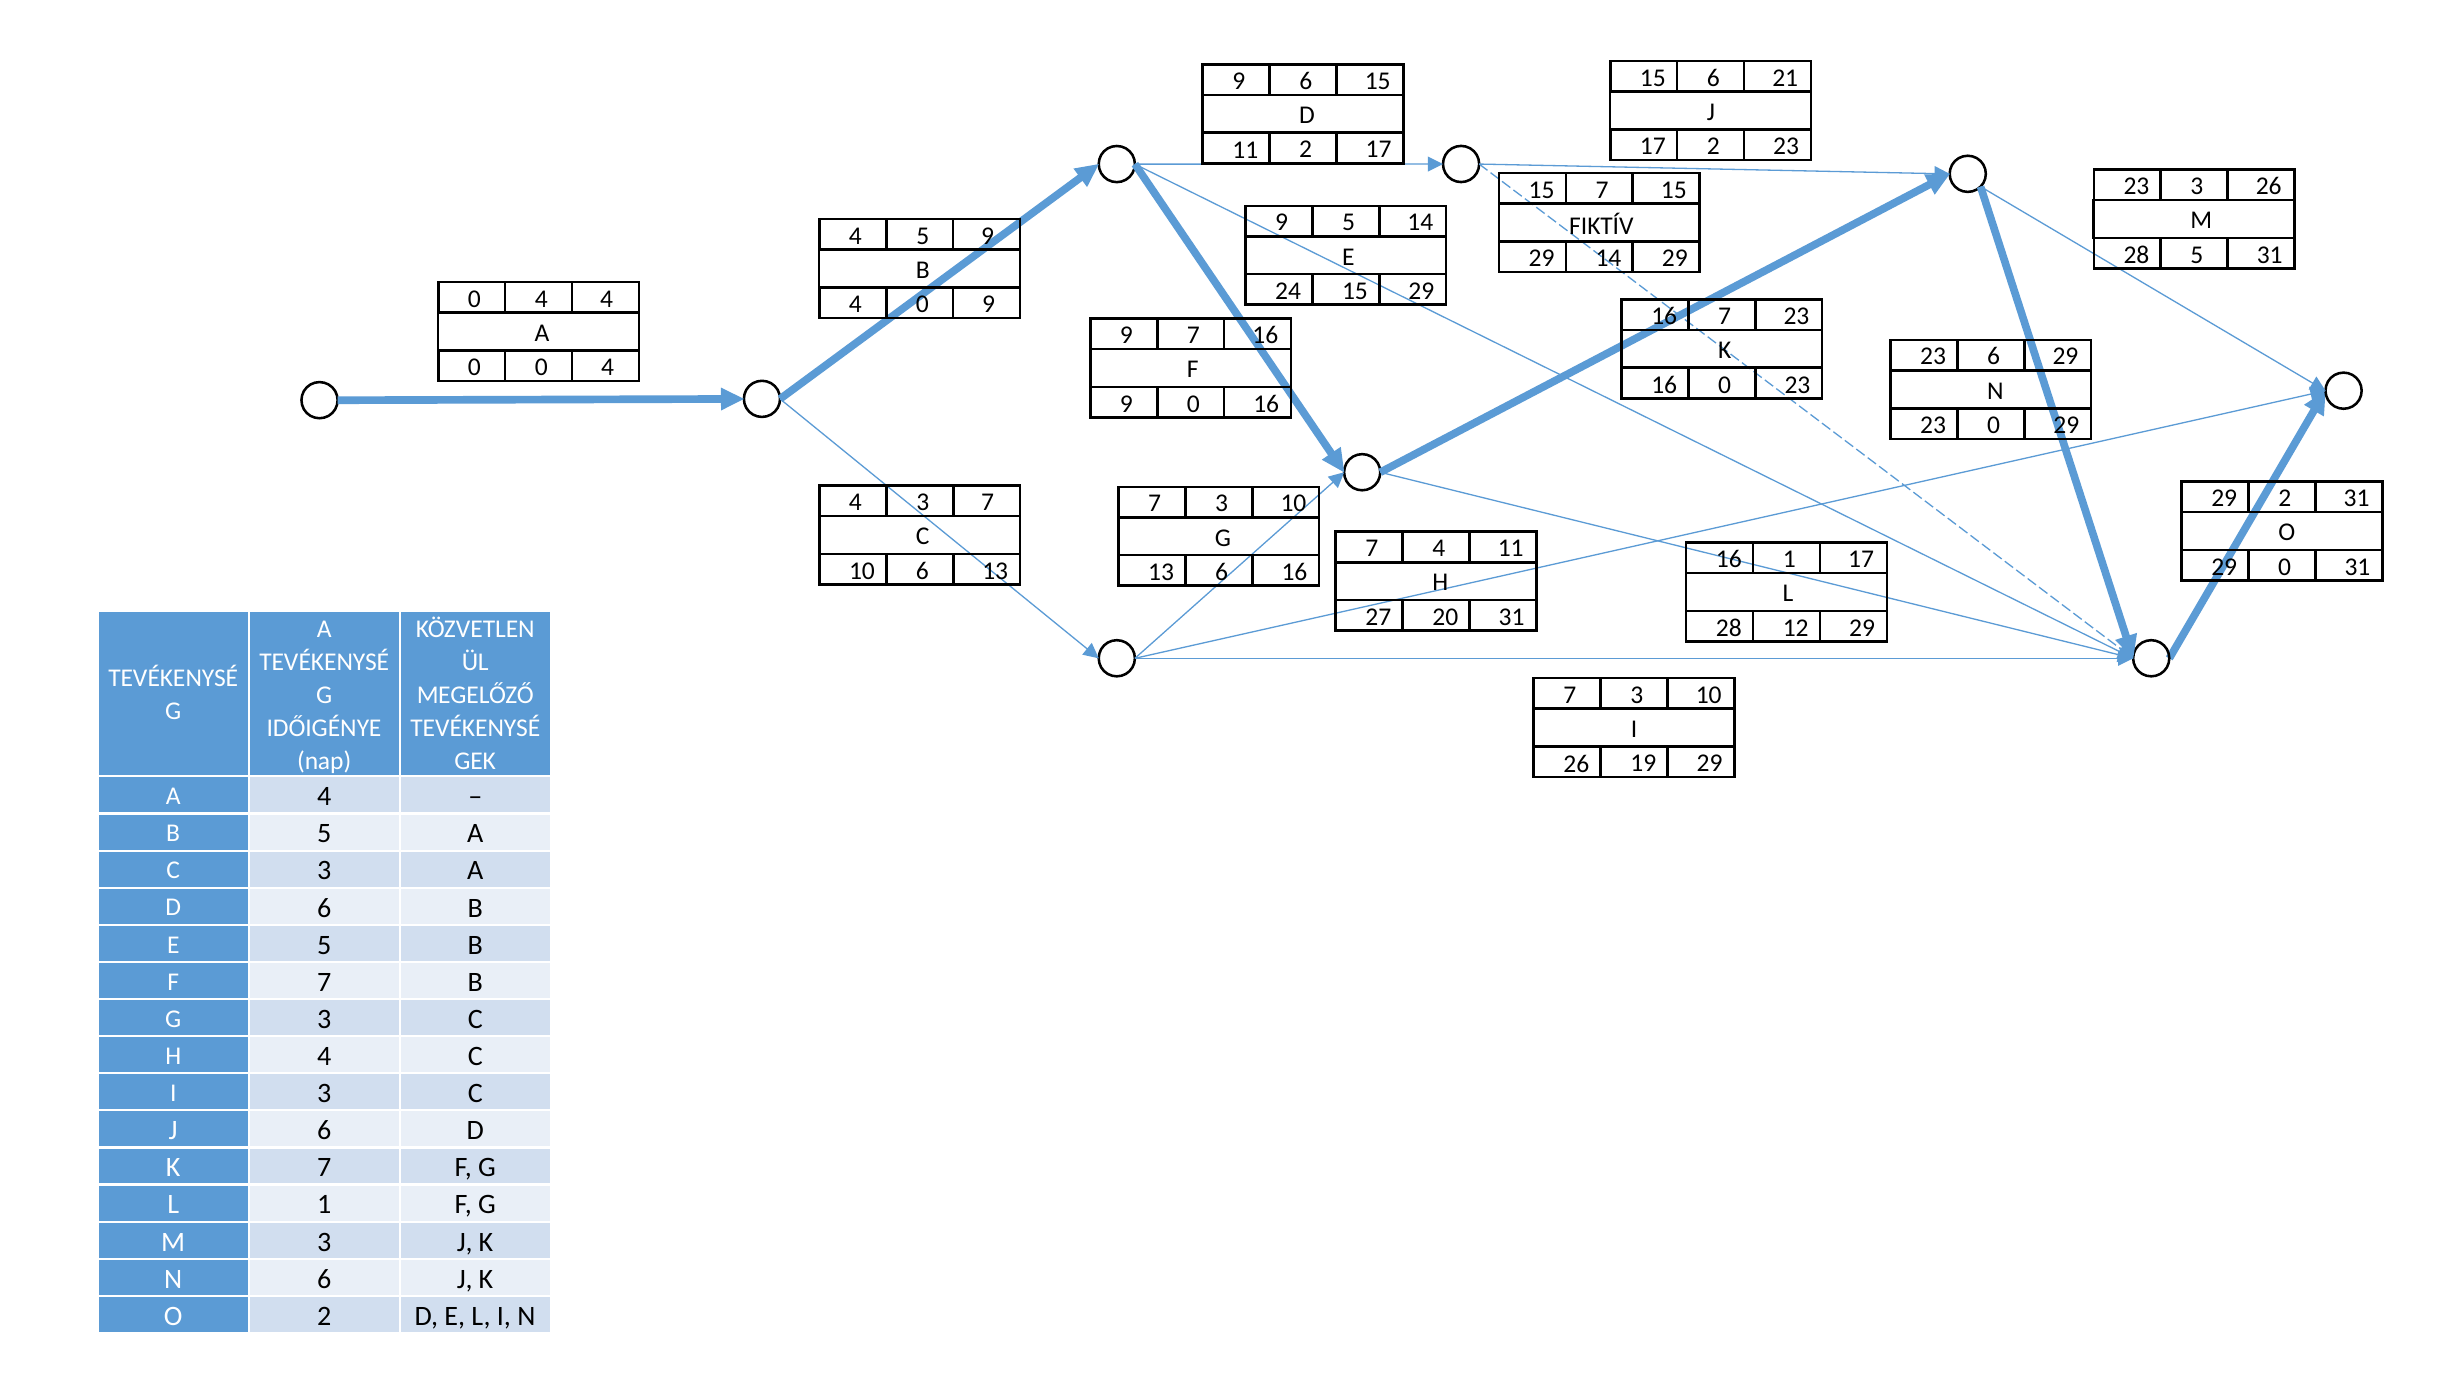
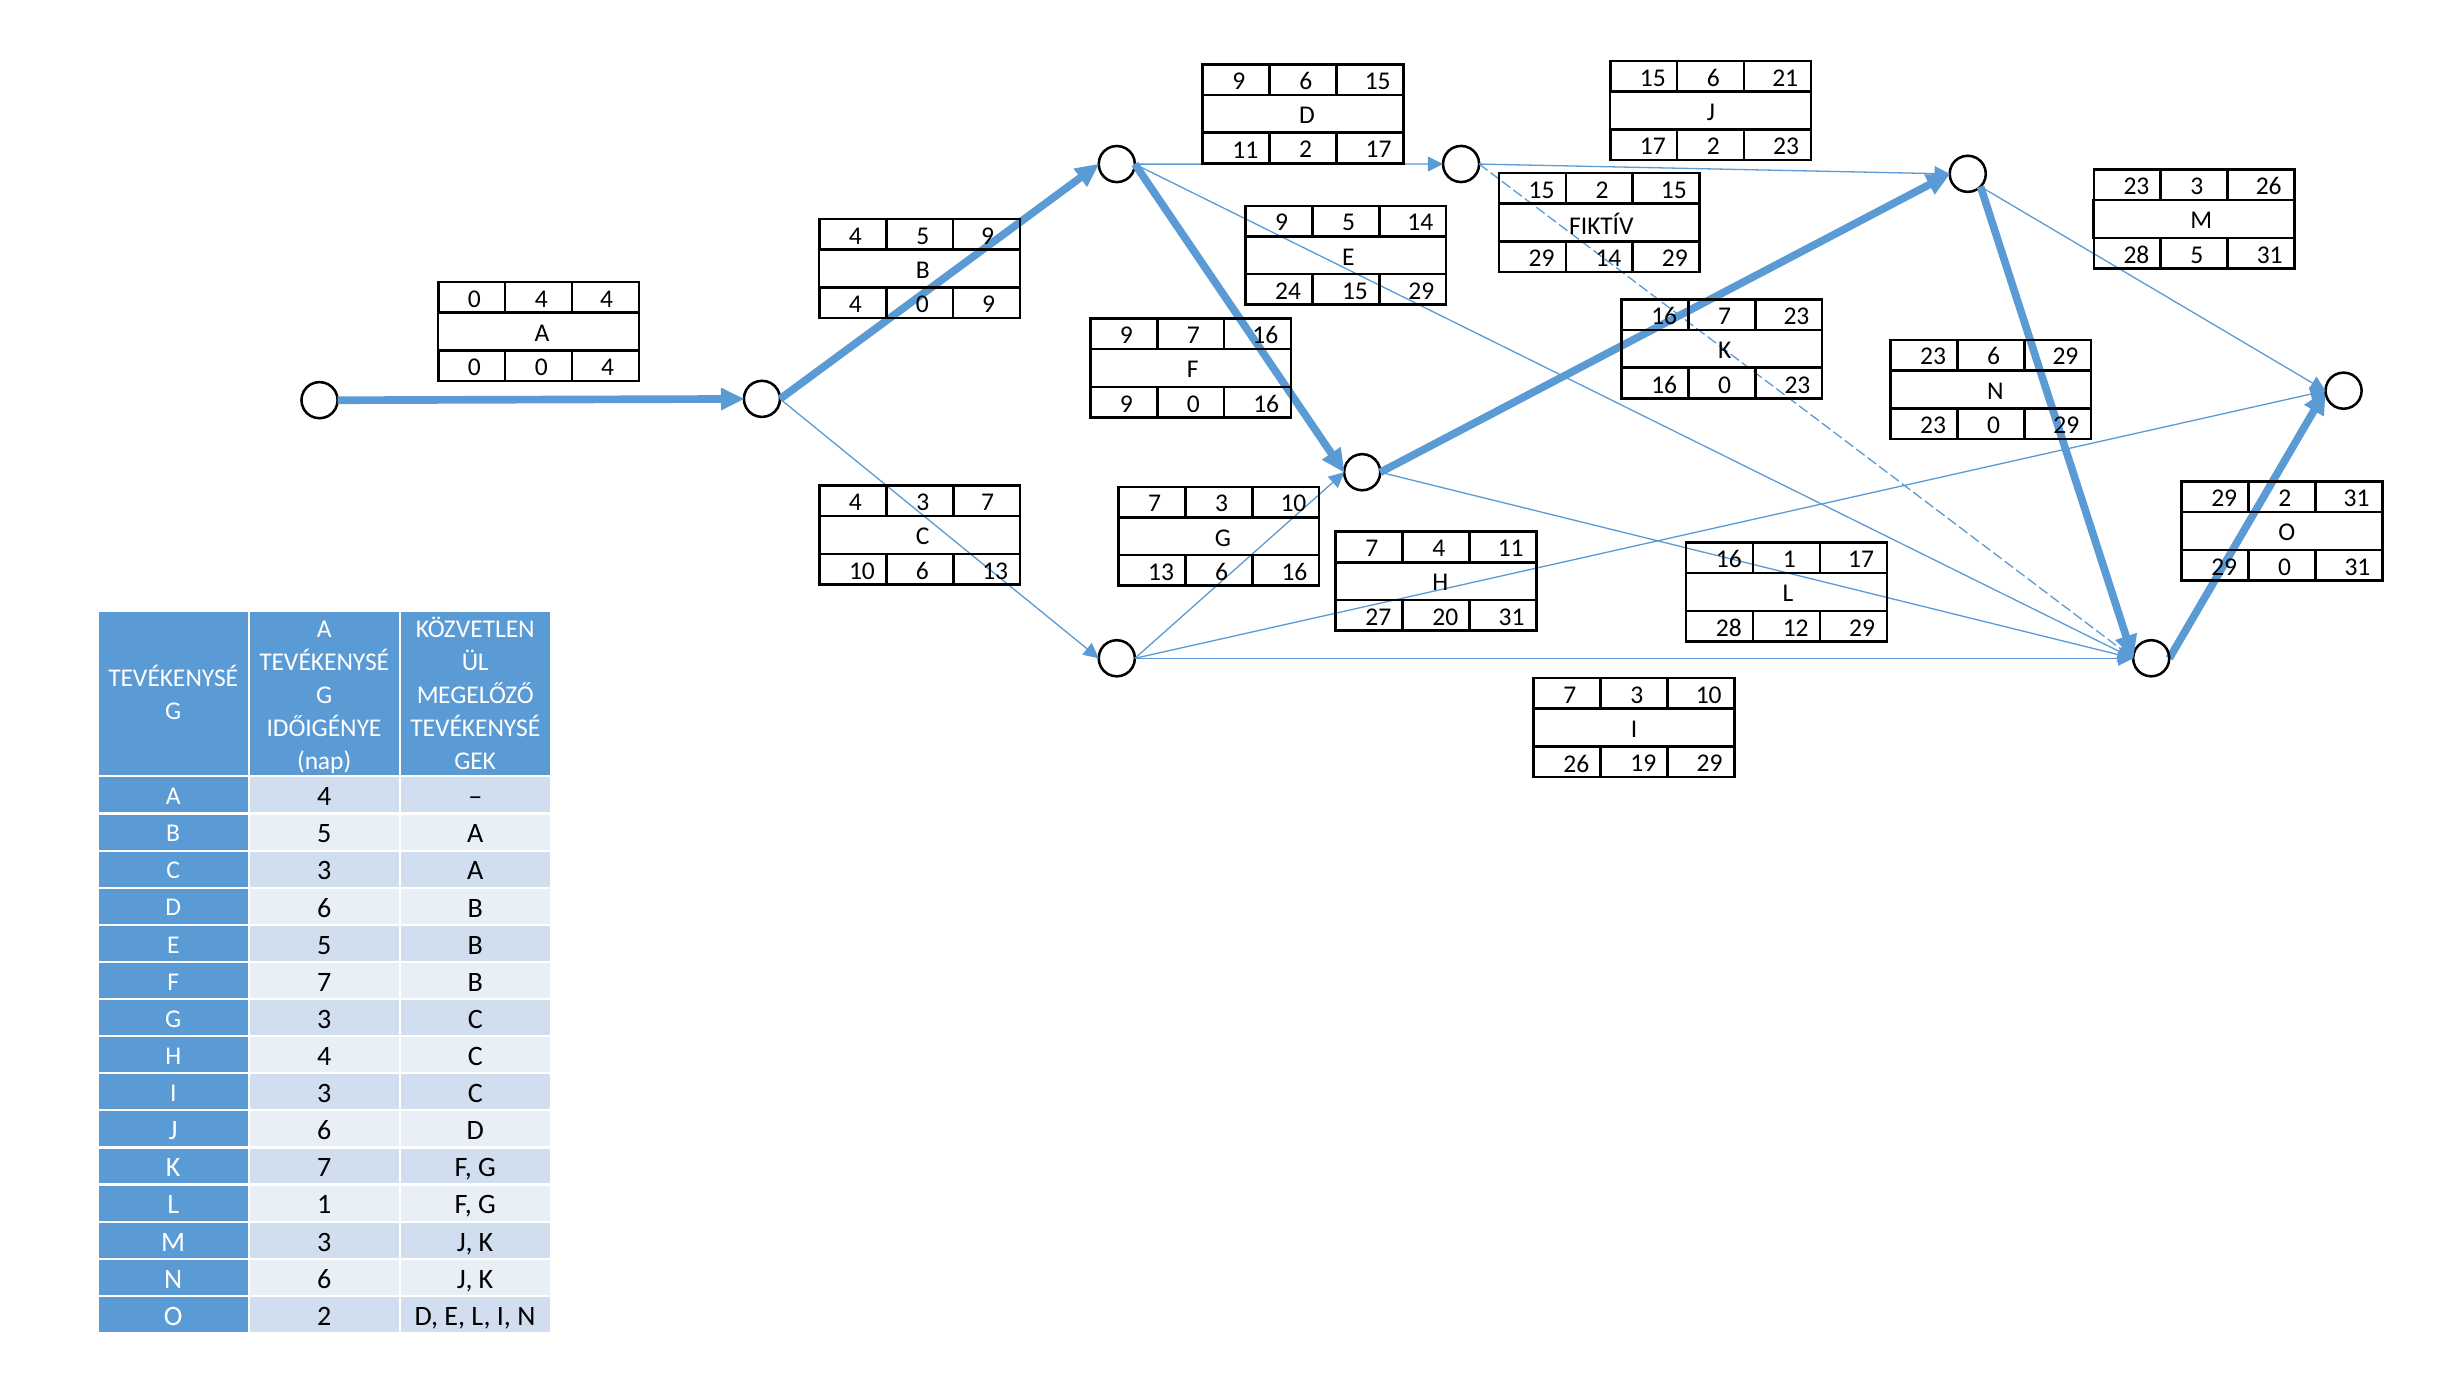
15 7: 7 -> 2
